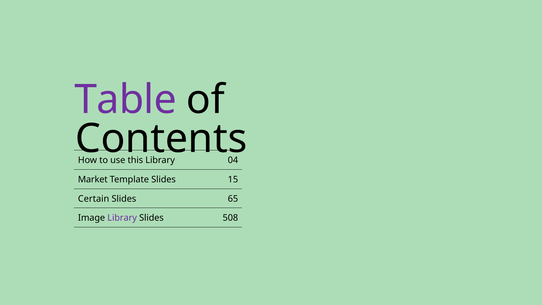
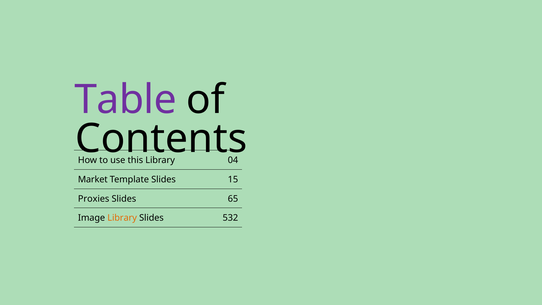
Certain: Certain -> Proxies
Library at (122, 218) colour: purple -> orange
508: 508 -> 532
